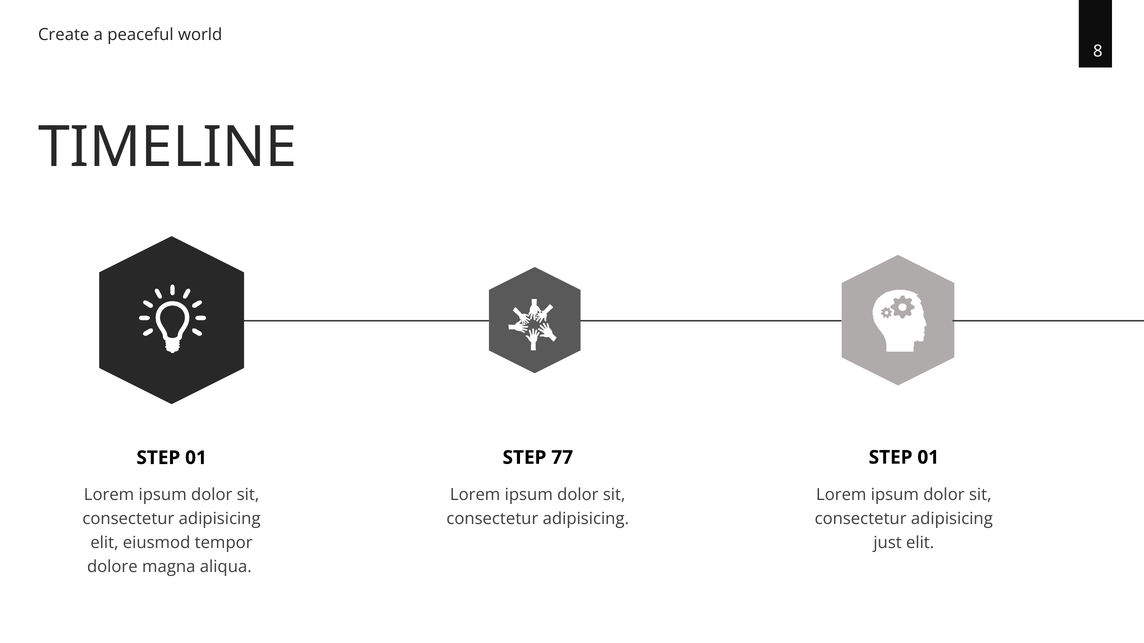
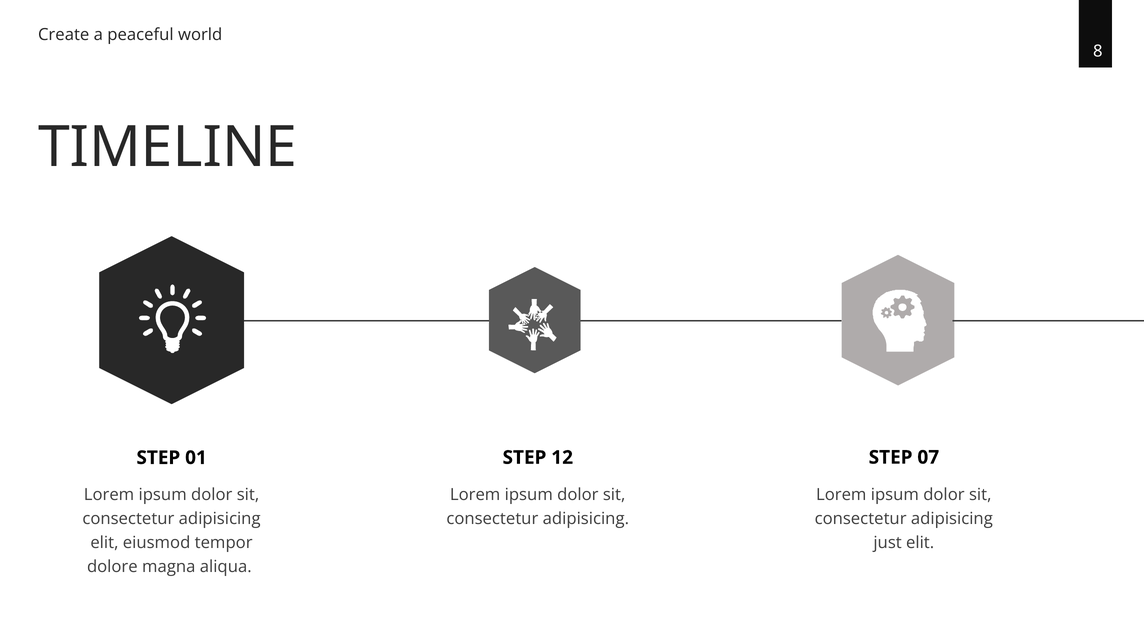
01 at (928, 458): 01 -> 07
77: 77 -> 12
